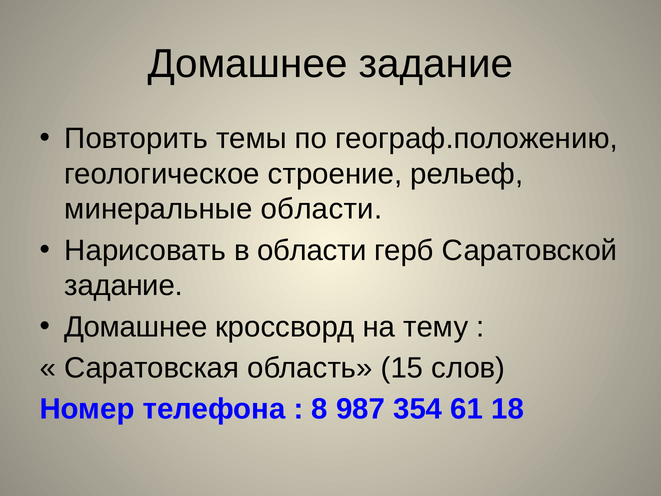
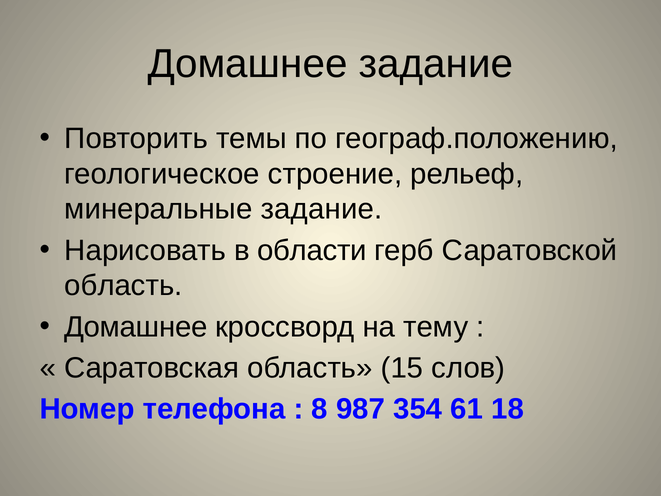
минеральные области: области -> задание
задание at (124, 286): задание -> область
